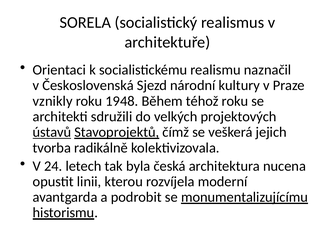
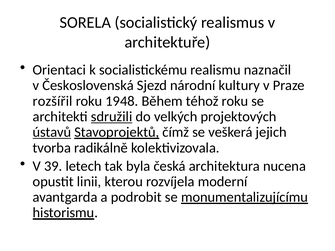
vznikly: vznikly -> rozšířil
sdružili underline: none -> present
24: 24 -> 39
